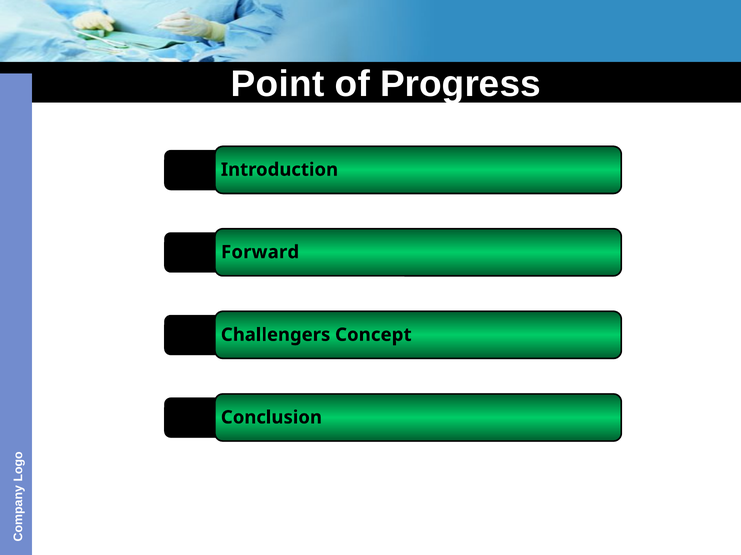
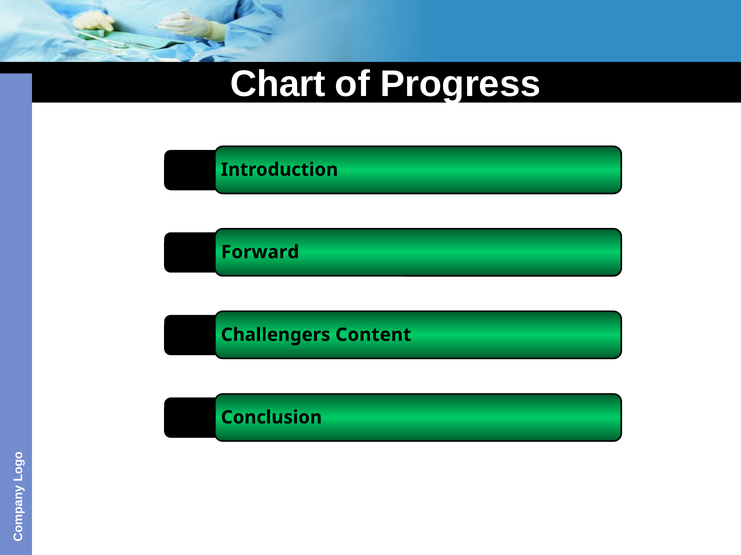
Point: Point -> Chart
Concept: Concept -> Content
